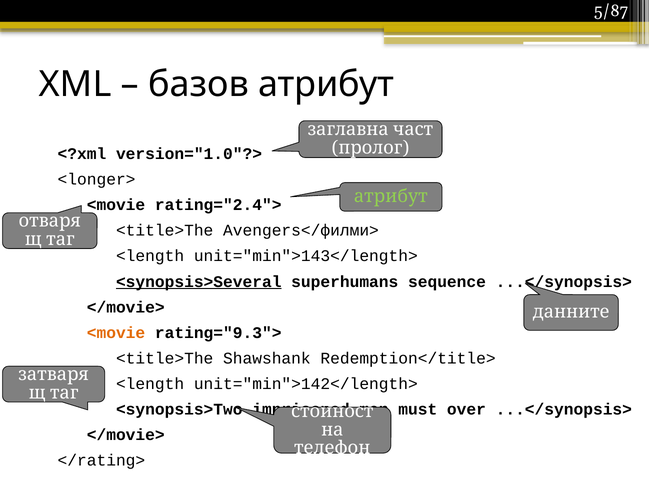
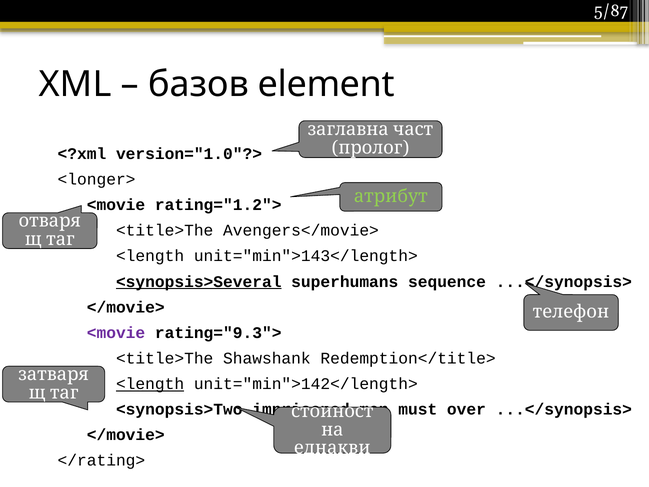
базов атрибут: атрибут -> element
rating="2.4">: rating="2.4"> -> rating="1.2">
Avengers</филми>: Avengers</филми> -> Avengers</movie>
данните: данните -> телефон
<movie at (116, 333) colour: orange -> purple
<length at (150, 384) underline: none -> present
телефон: телефон -> еднакви
